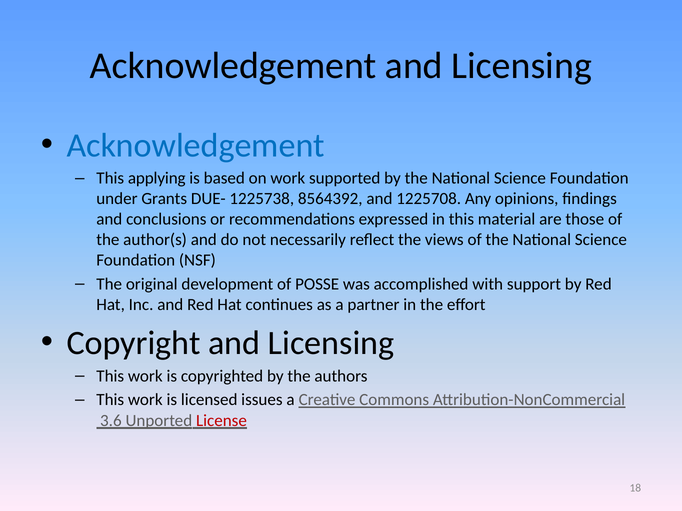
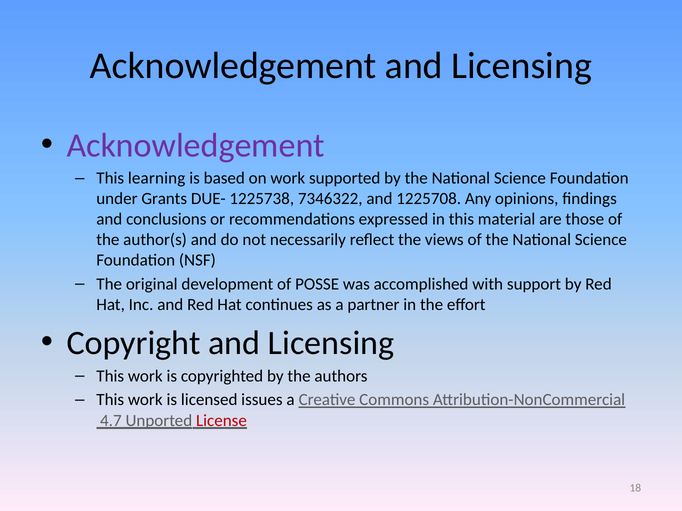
Acknowledgement at (196, 146) colour: blue -> purple
applying: applying -> learning
8564392: 8564392 -> 7346322
3.6: 3.6 -> 4.7
